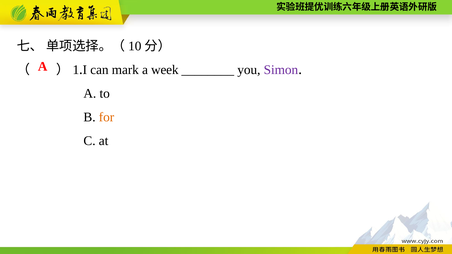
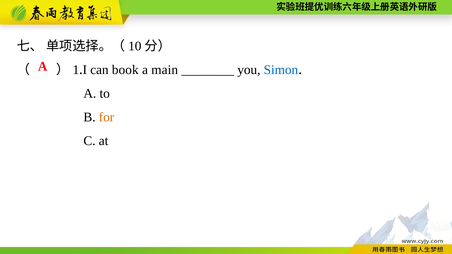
mark: mark -> book
week: week -> main
Simon colour: purple -> blue
